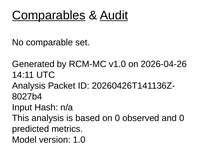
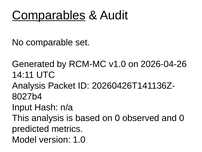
Audit underline: present -> none
